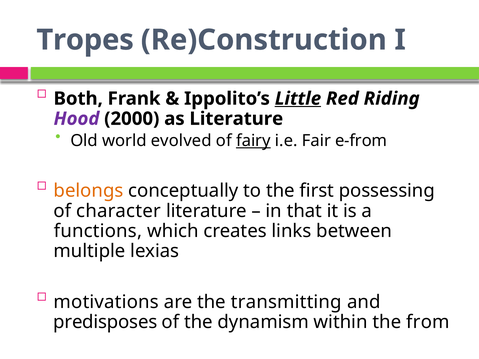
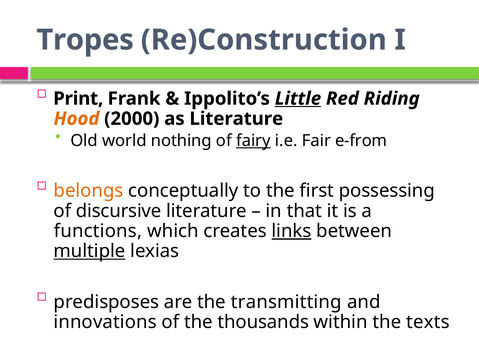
Both: Both -> Print
Hood colour: purple -> orange
evolved: evolved -> nothing
character: character -> discursive
links underline: none -> present
multiple underline: none -> present
motivations: motivations -> predisposes
predisposes: predisposes -> innovations
dynamism: dynamism -> thousands
from: from -> texts
